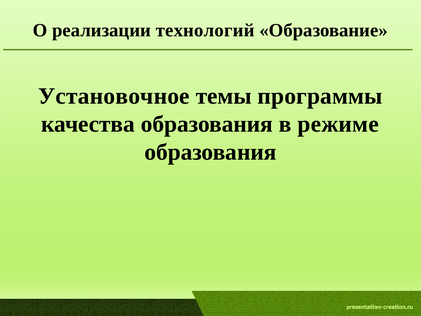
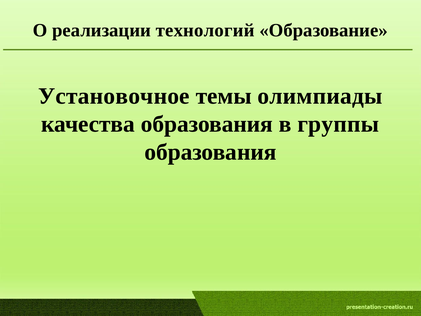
программы: программы -> олимпиады
режиме: режиме -> группы
